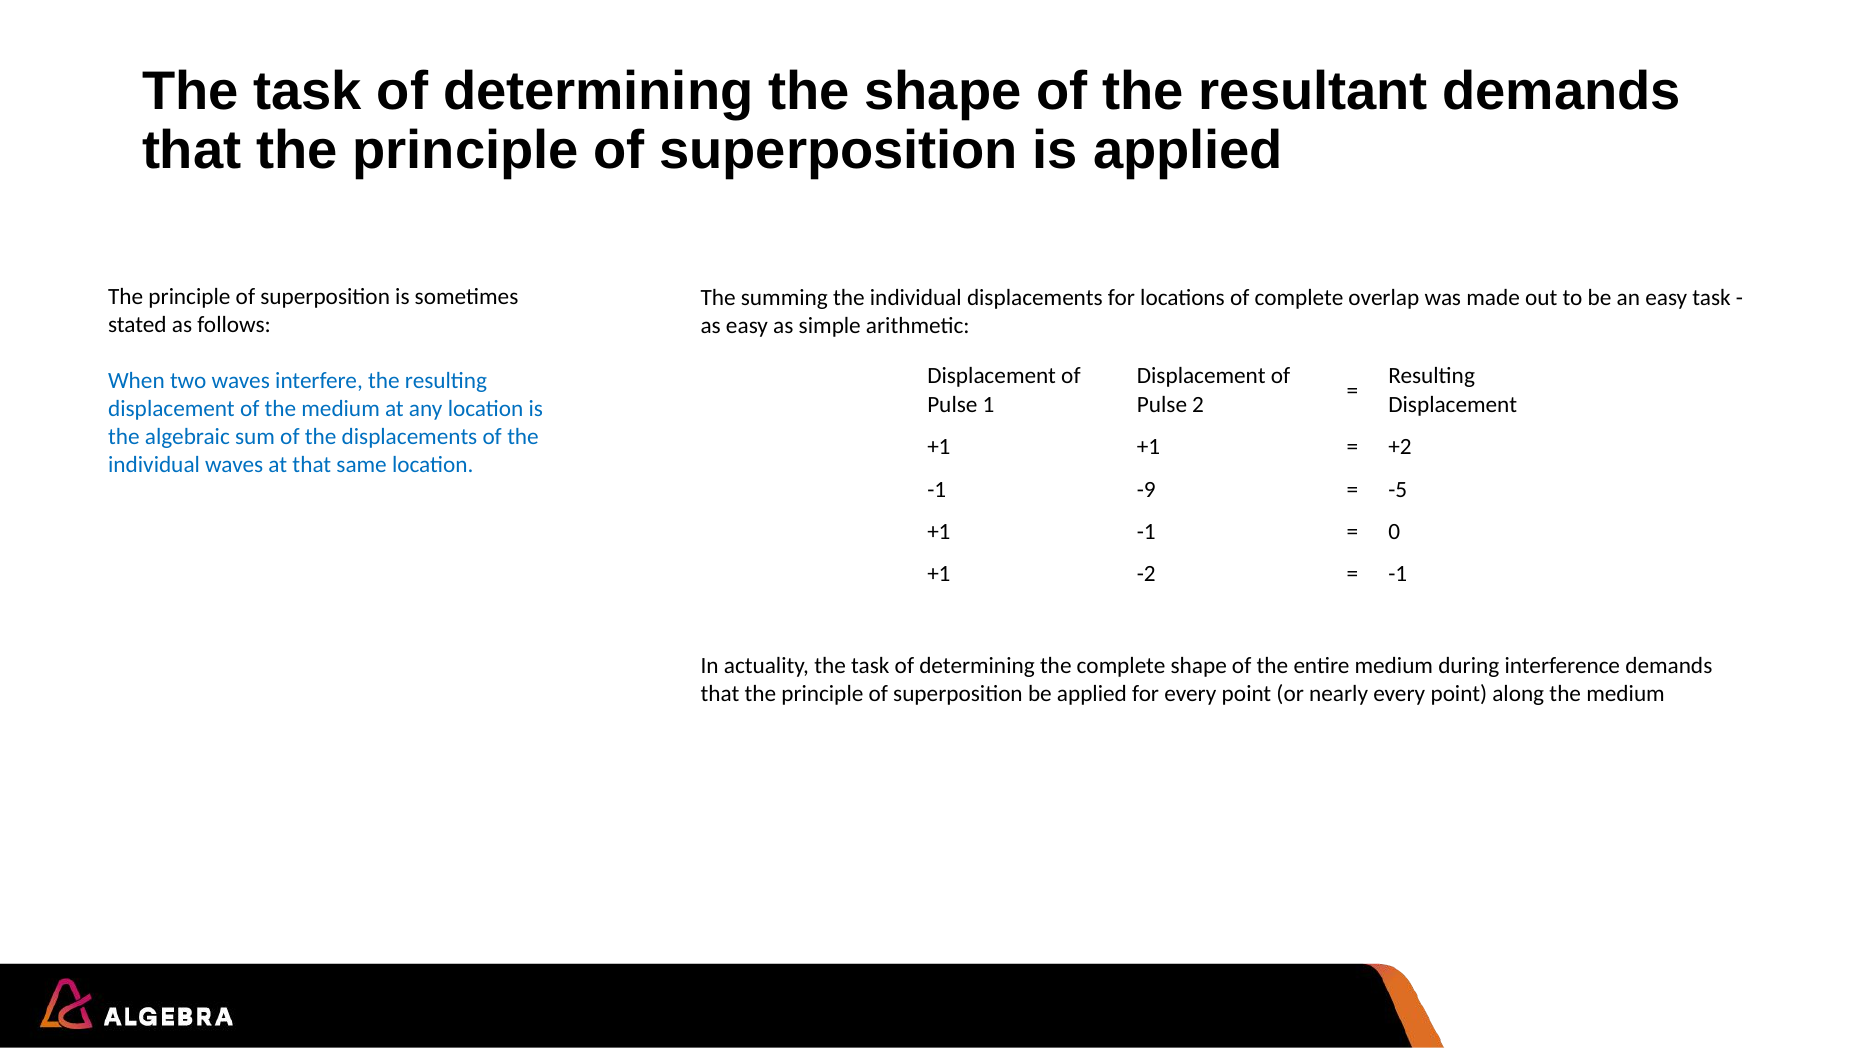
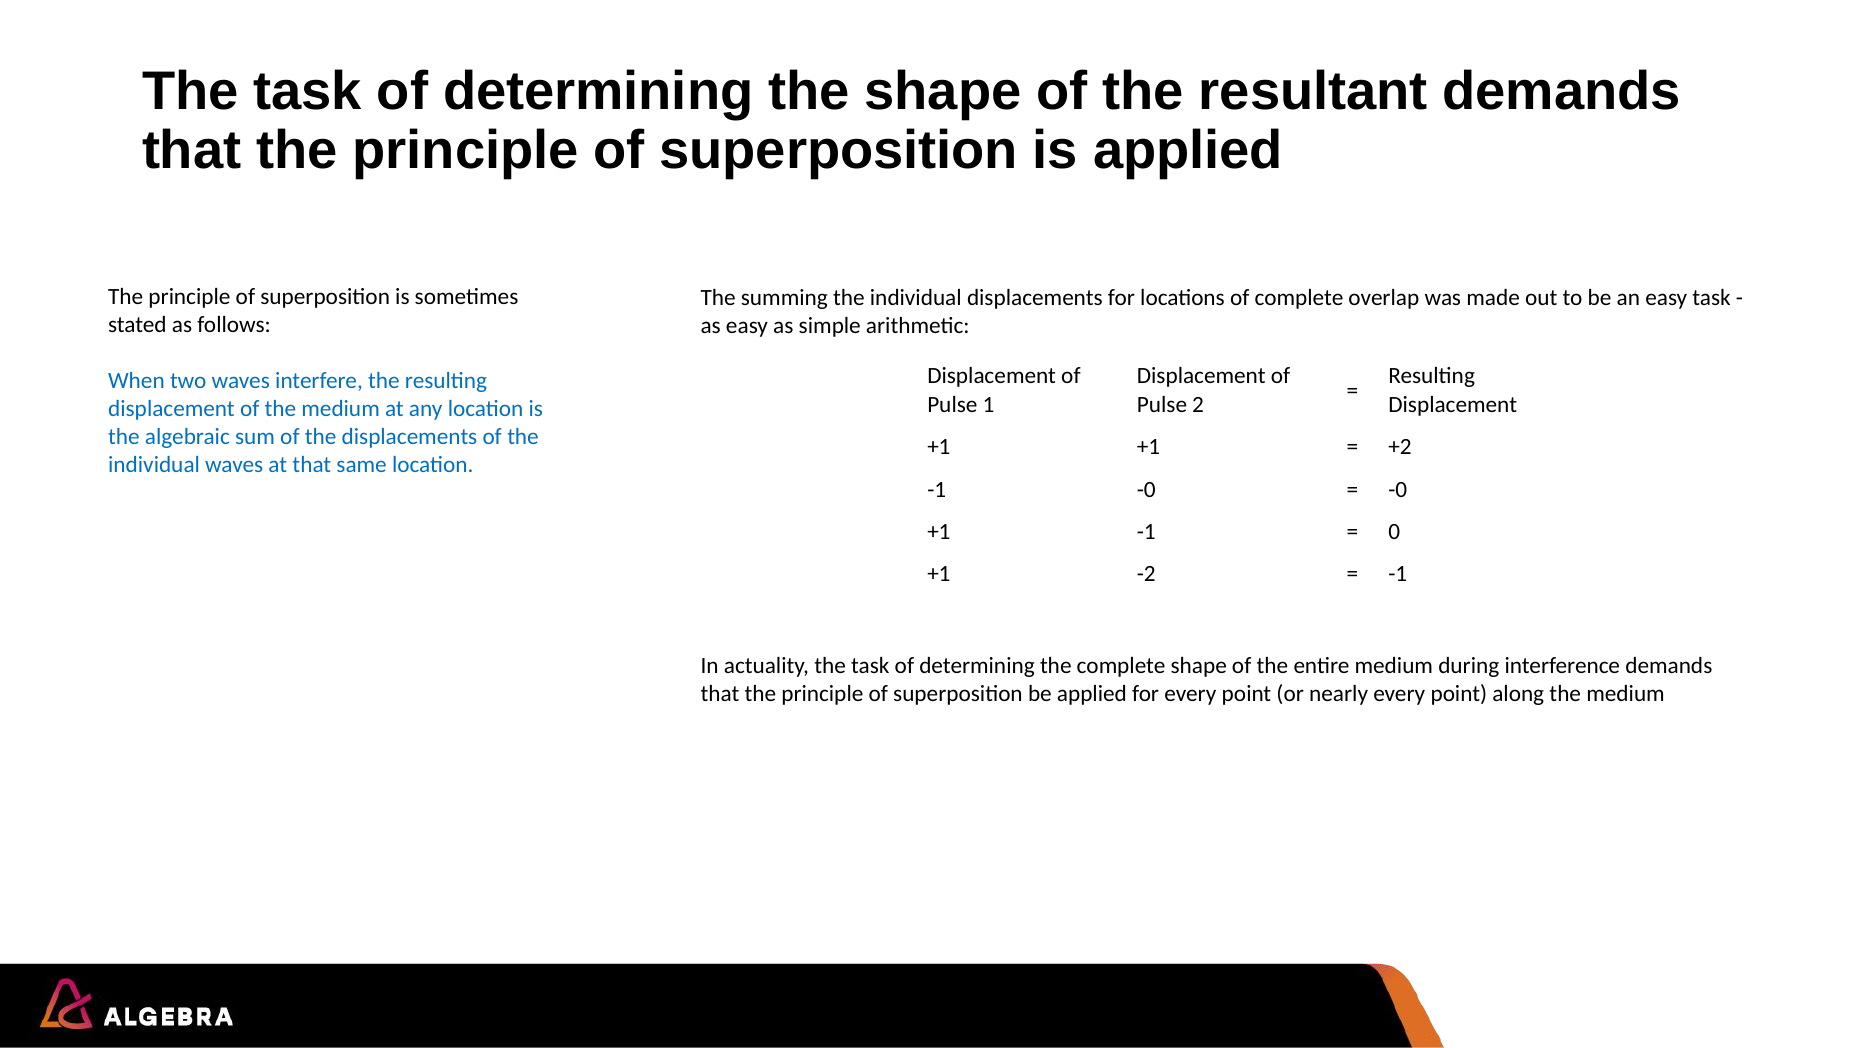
-1 -9: -9 -> -0
-5 at (1398, 489): -5 -> -0
